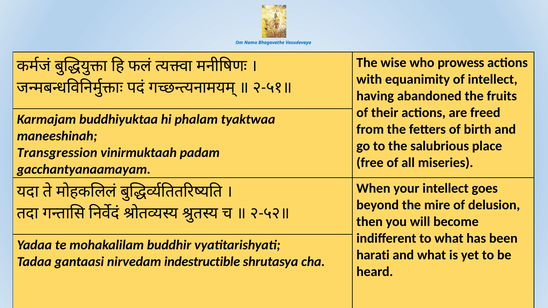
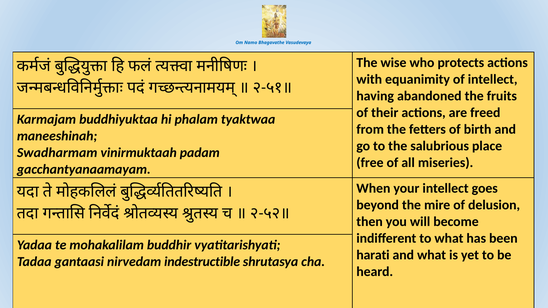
prowess: prowess -> protects
Transgression: Transgression -> Swadharmam
